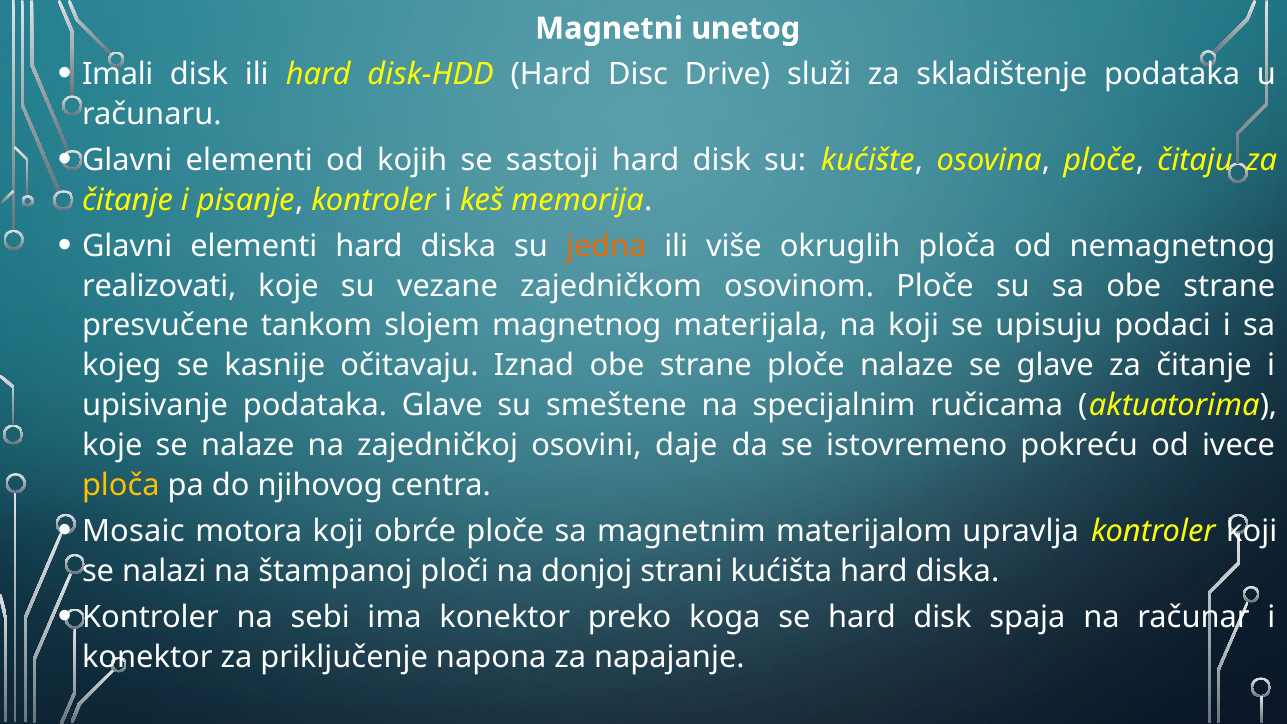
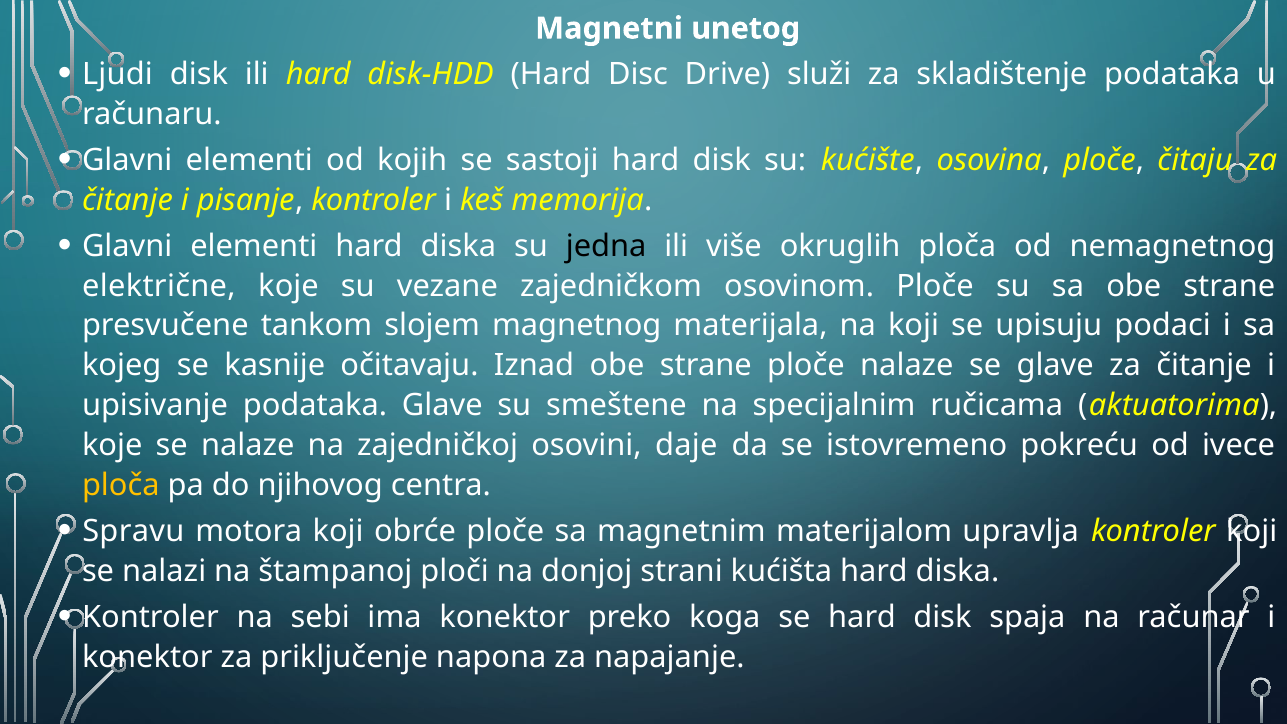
Imali: Imali -> Ljudi
jedna colour: orange -> black
realizovati: realizovati -> električne
Mosaic: Mosaic -> Spravu
